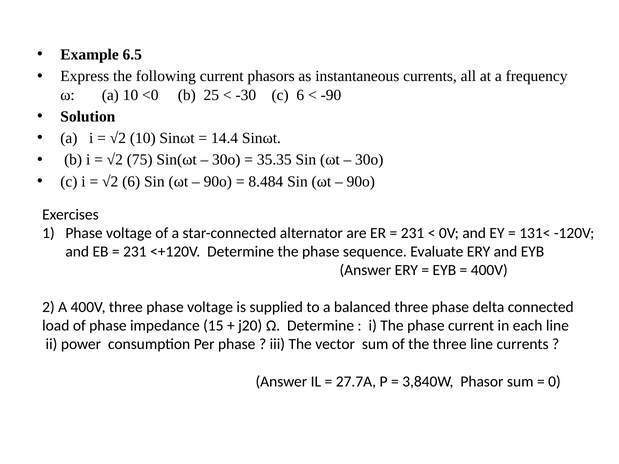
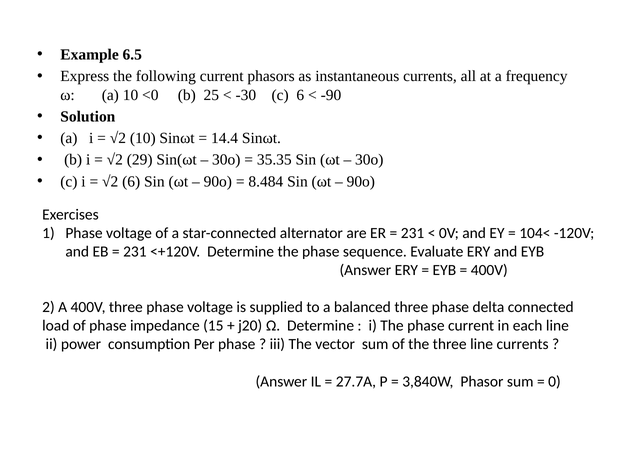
75: 75 -> 29
131<: 131< -> 104<
